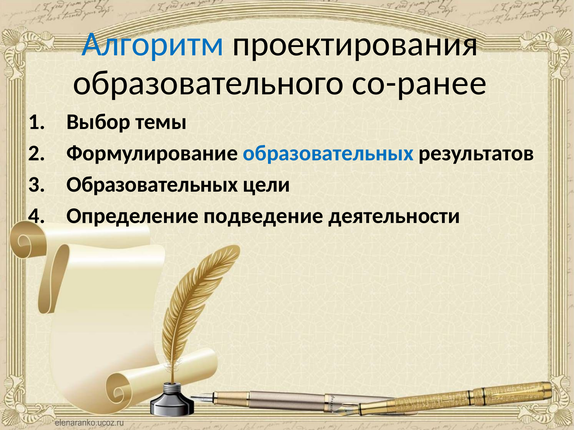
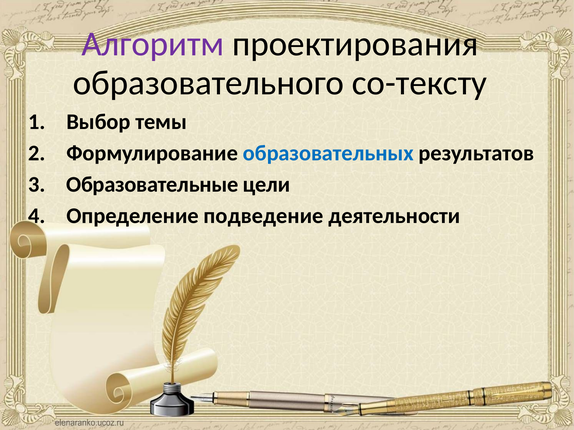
Алгоритм colour: blue -> purple
со-ранее: со-ранее -> со-тексту
Образовательных at (152, 185): Образовательных -> Образовательные
